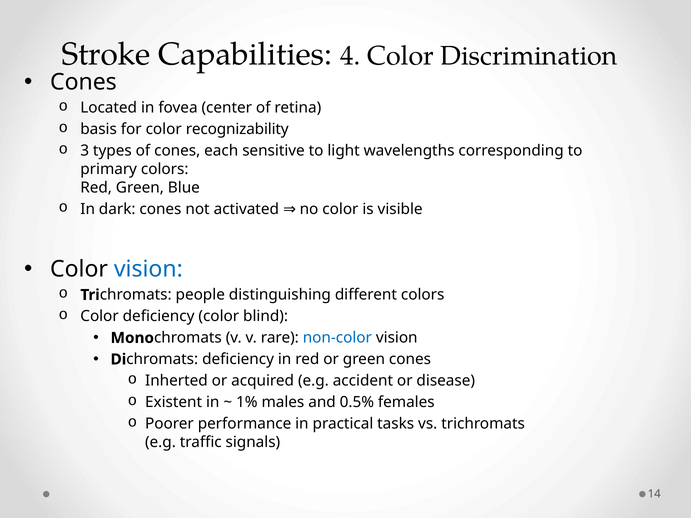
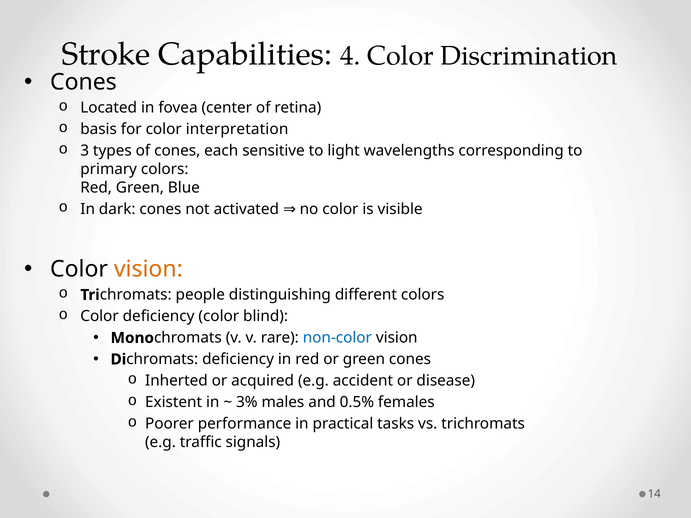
recognizability: recognizability -> interpretation
vision at (148, 270) colour: blue -> orange
1%: 1% -> 3%
